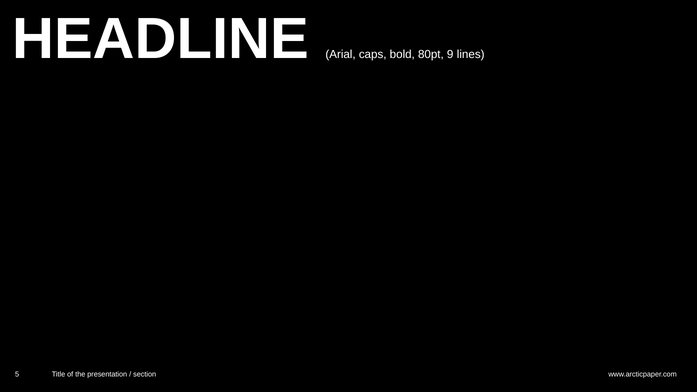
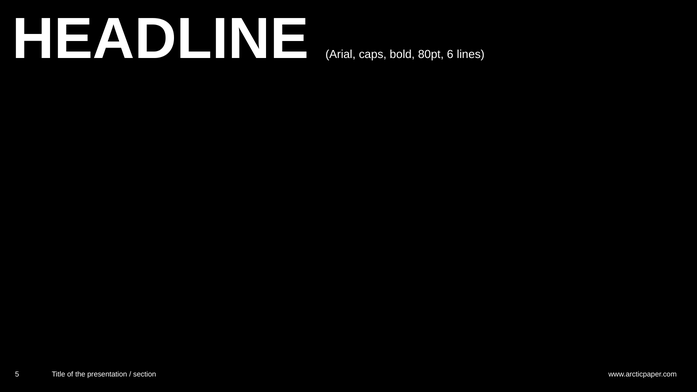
9: 9 -> 6
